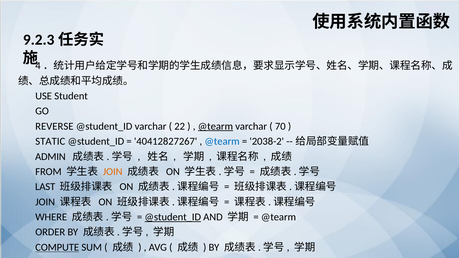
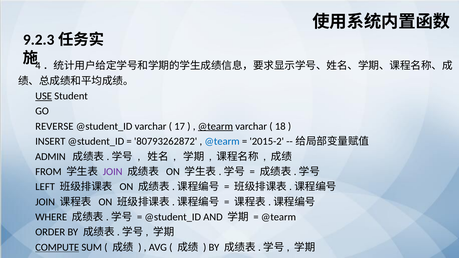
USE underline: none -> present
22: 22 -> 17
70: 70 -> 18
STATIC: STATIC -> INSERT
40412827267: 40412827267 -> 80793262872
2038-2: 2038-2 -> 2015-2
JOIN at (113, 172) colour: orange -> purple
LAST: LAST -> LEFT
@student_ID at (173, 217) underline: present -> none
